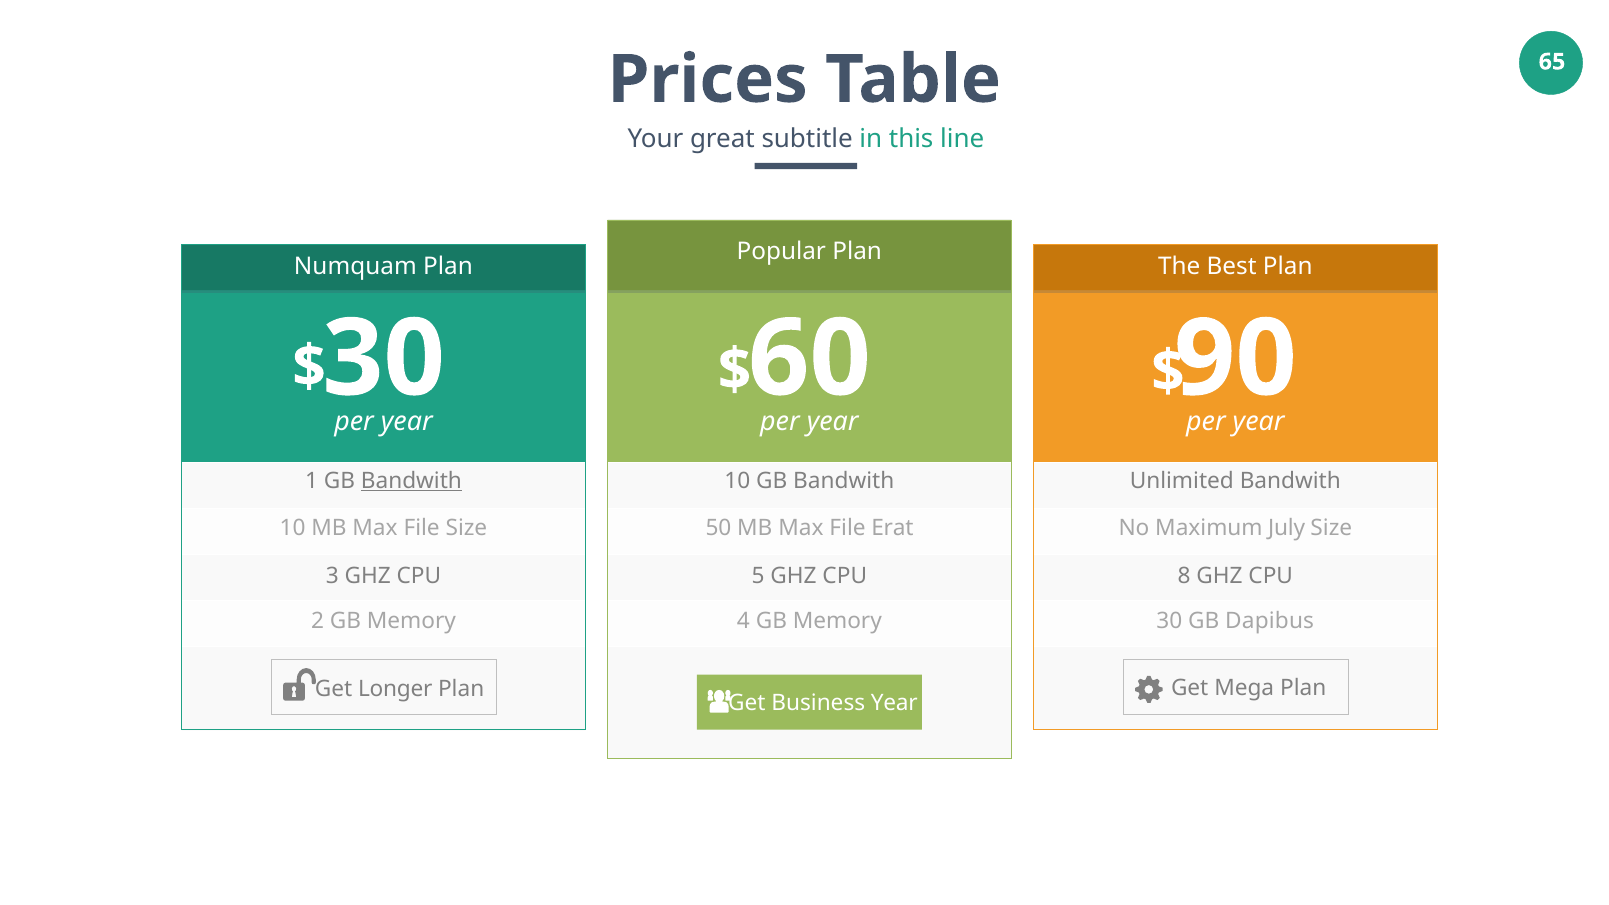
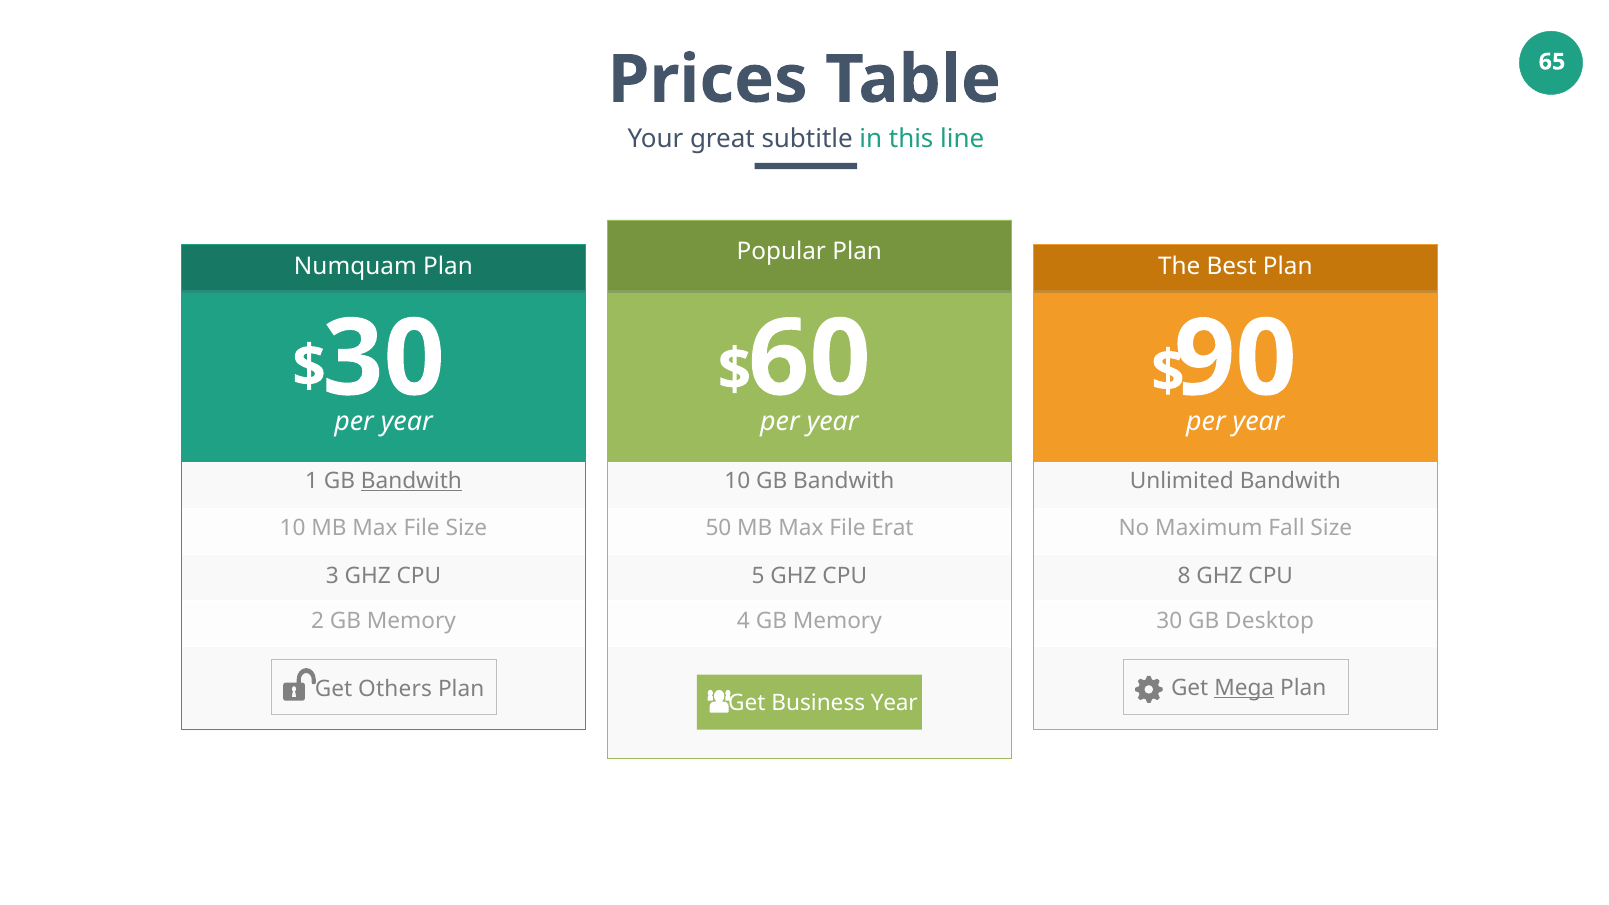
July: July -> Fall
Dapibus: Dapibus -> Desktop
Mega underline: none -> present
Longer: Longer -> Others
